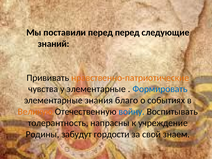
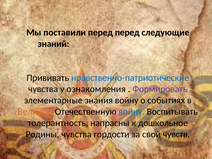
нравственно-патриотические colour: orange -> blue
у элементарные: элементарные -> ознакомления
Формировать colour: blue -> purple
знания благо: благо -> войну
учреждение: учреждение -> дошкольное
Родины забудут: забудут -> чувства
знаем: знаем -> чувств
